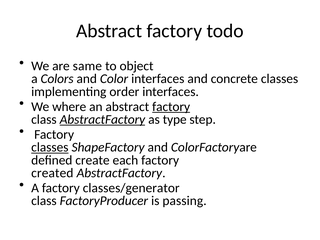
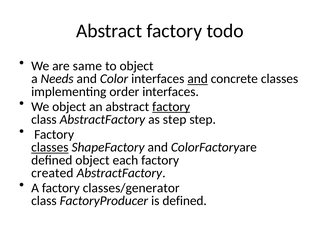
Colors: Colors -> Needs
and at (198, 79) underline: none -> present
We where: where -> object
AbstractFactory at (102, 119) underline: present -> none
as type: type -> step
defined create: create -> object
is passing: passing -> defined
